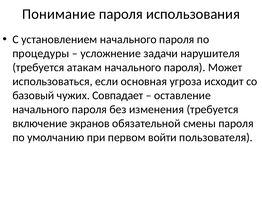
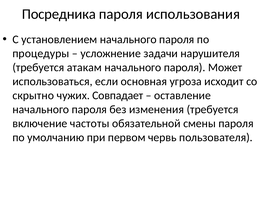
Понимание: Понимание -> Посредника
базовый: базовый -> скрытно
экранов: экранов -> частоты
войти: войти -> червь
